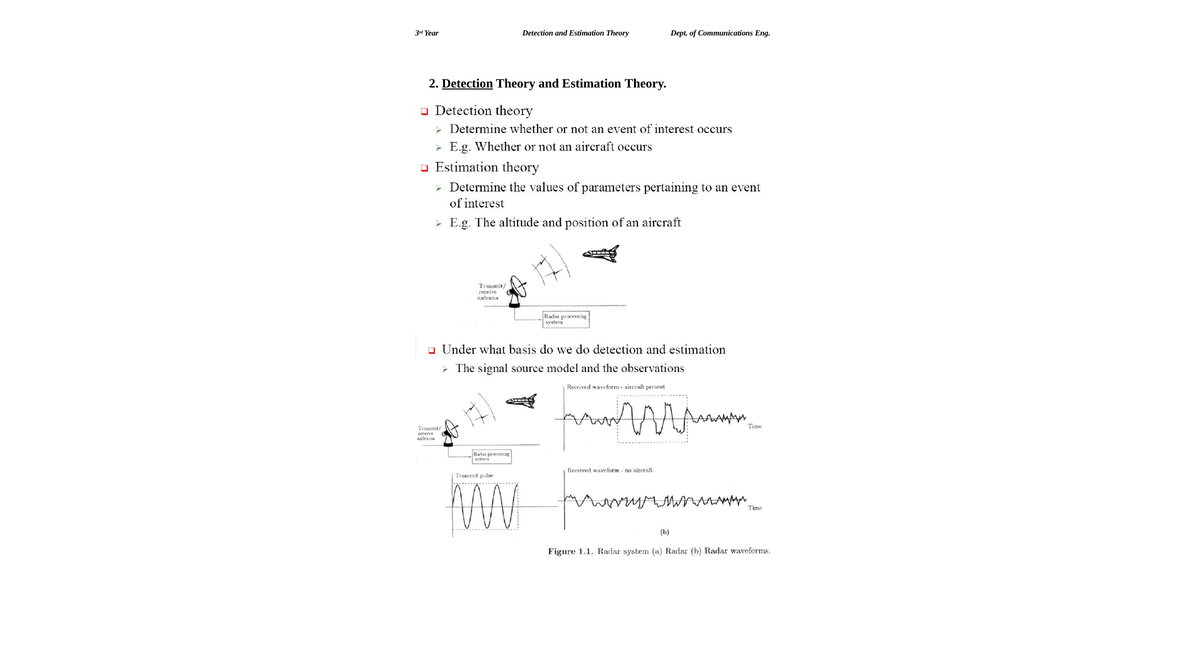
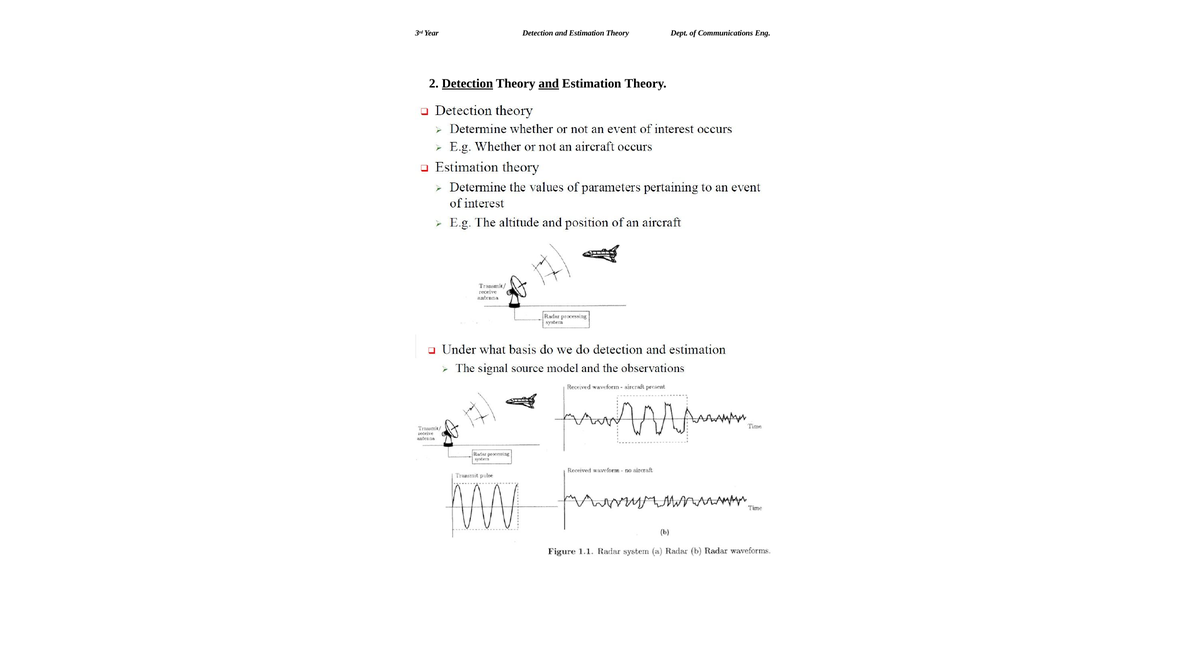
and at (549, 83) underline: none -> present
